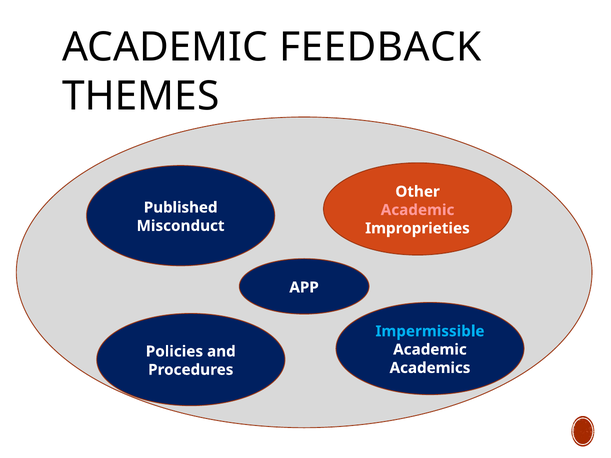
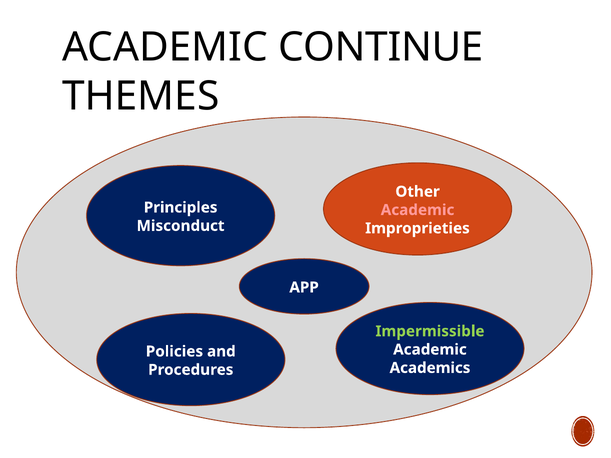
FEEDBACK: FEEDBACK -> CONTINUE
Published: Published -> Principles
Impermissible colour: light blue -> light green
